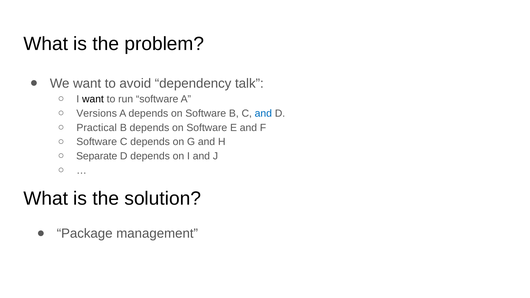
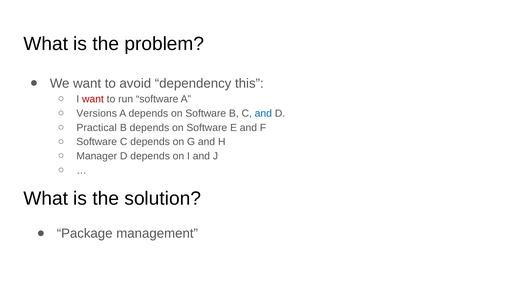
talk: talk -> this
want at (93, 99) colour: black -> red
Separate: Separate -> Manager
